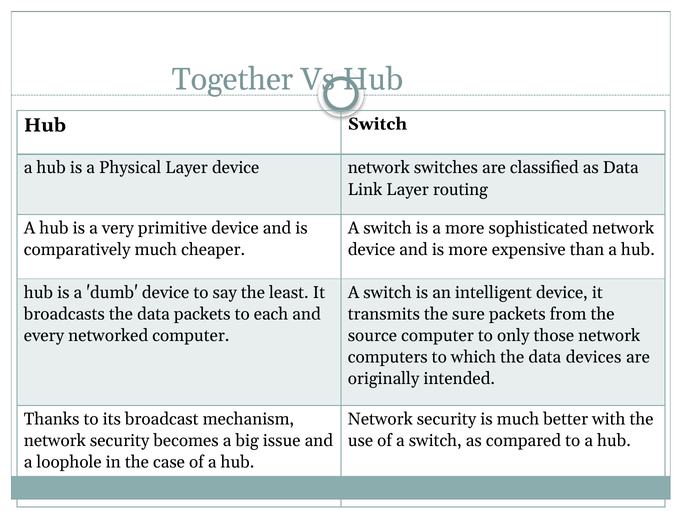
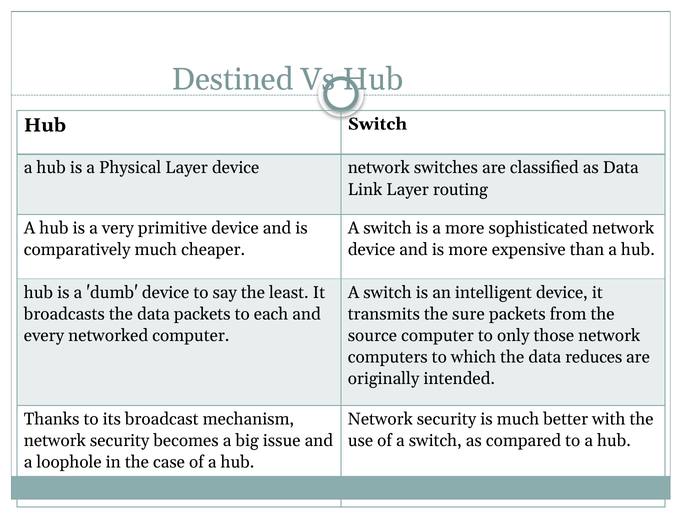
Together: Together -> Destined
devices: devices -> reduces
